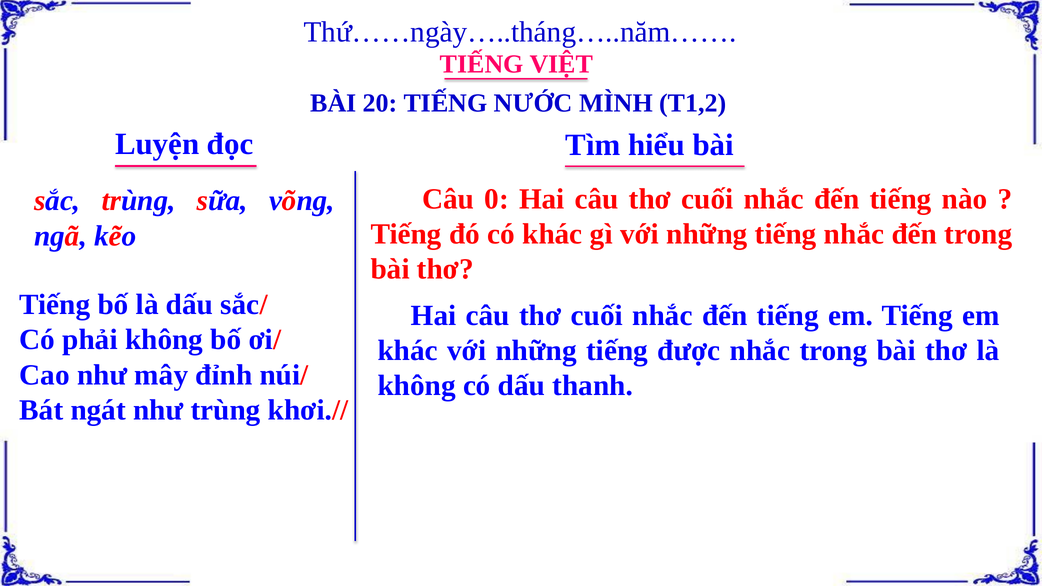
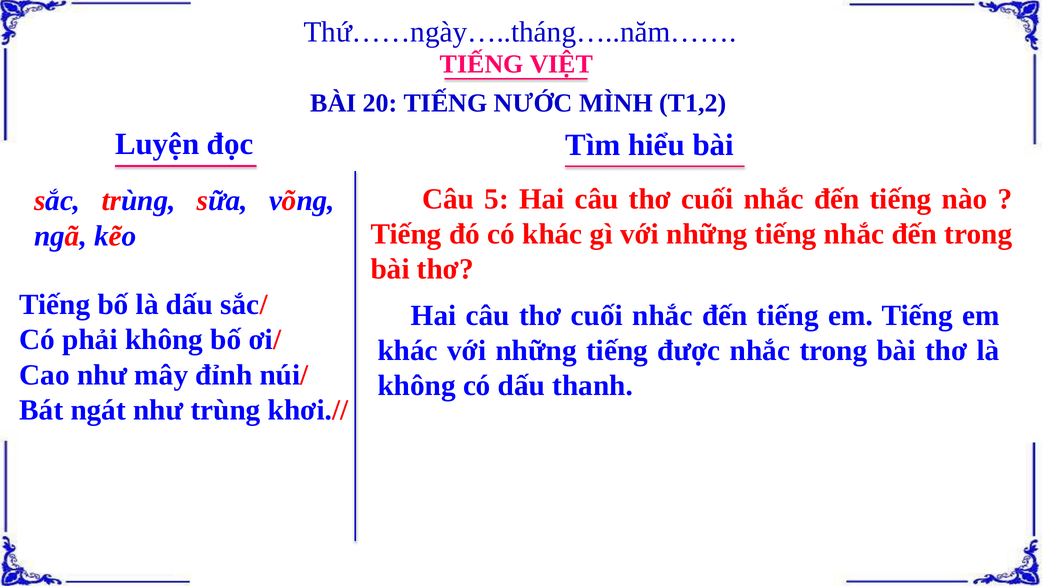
0: 0 -> 5
